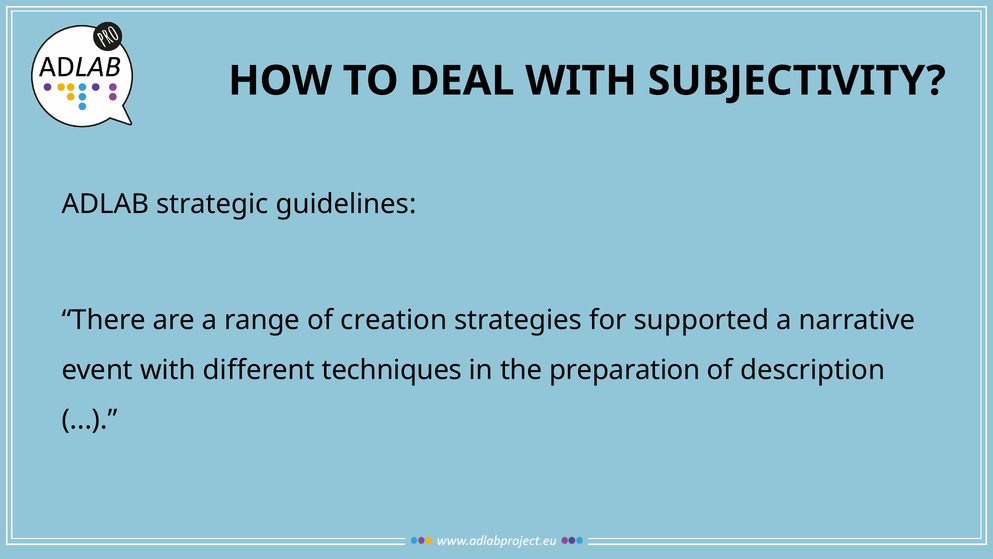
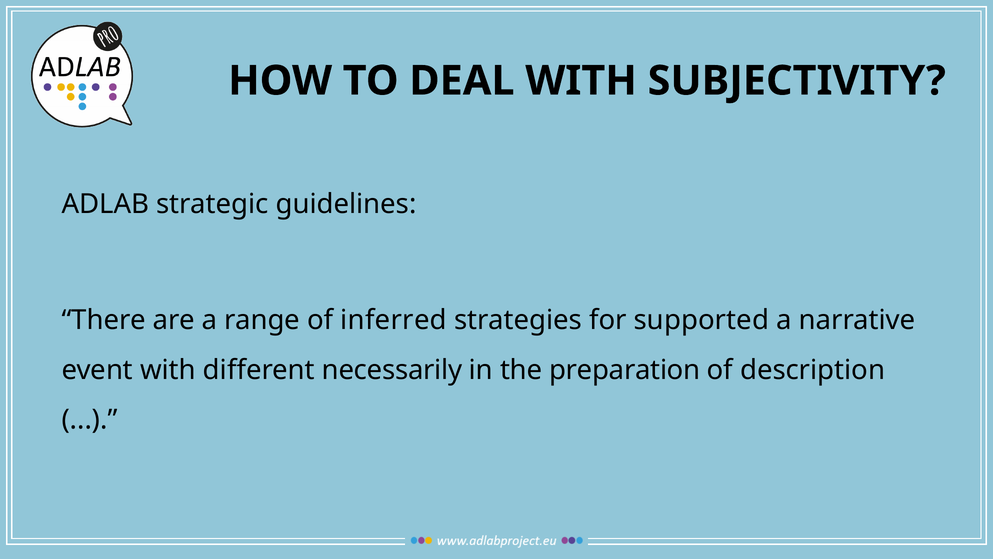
creation: creation -> inferred
techniques: techniques -> necessarily
